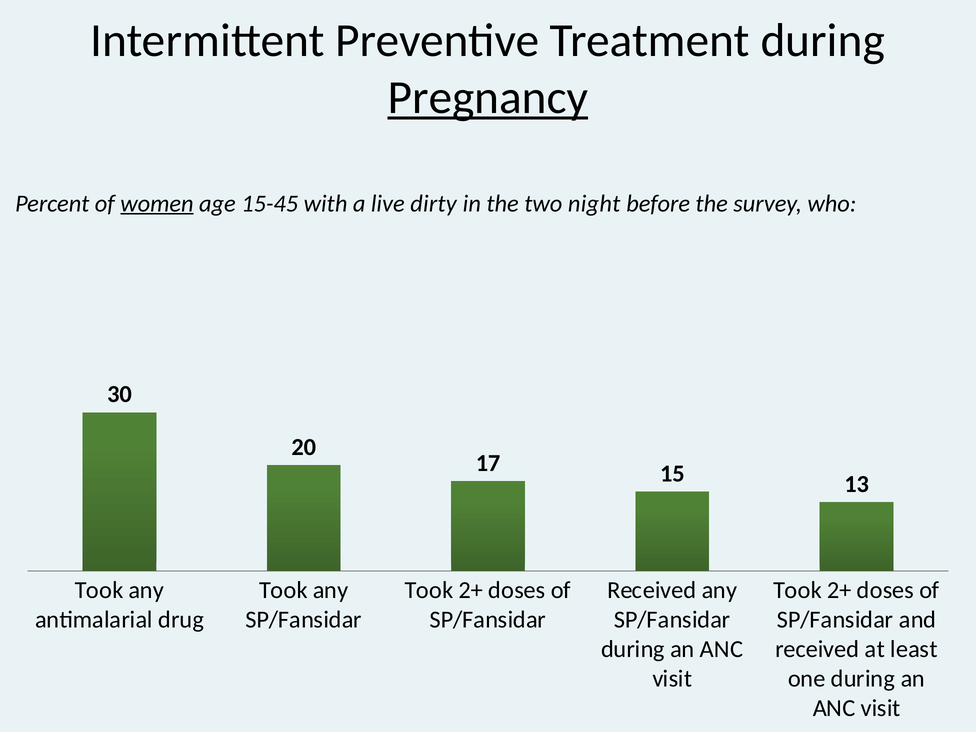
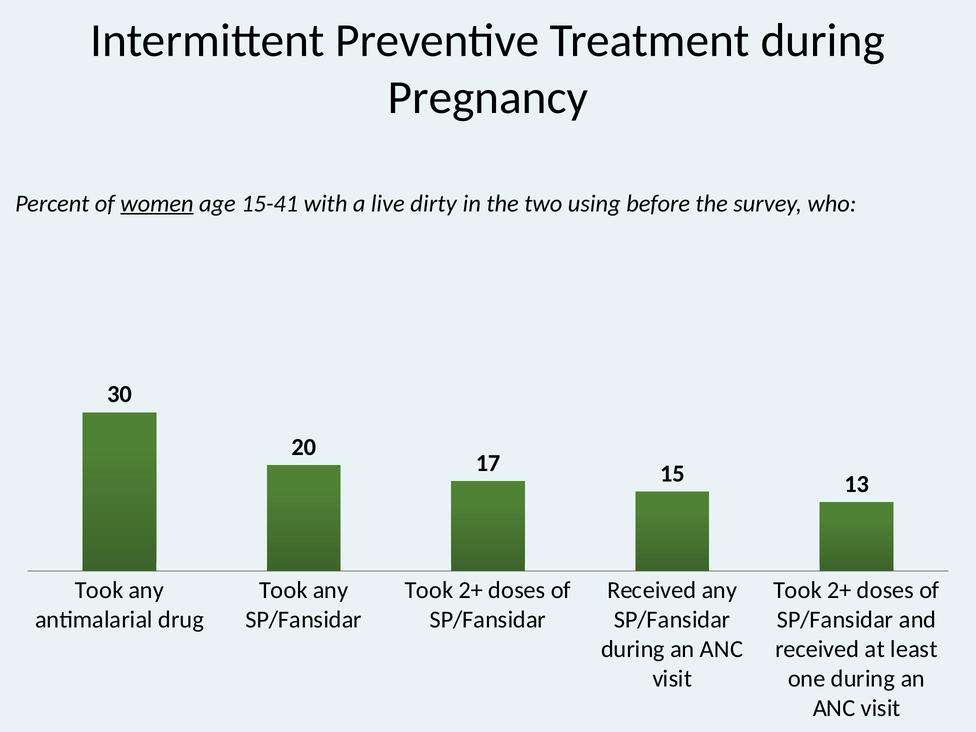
Pregnancy underline: present -> none
15-45: 15-45 -> 15-41
night: night -> using
